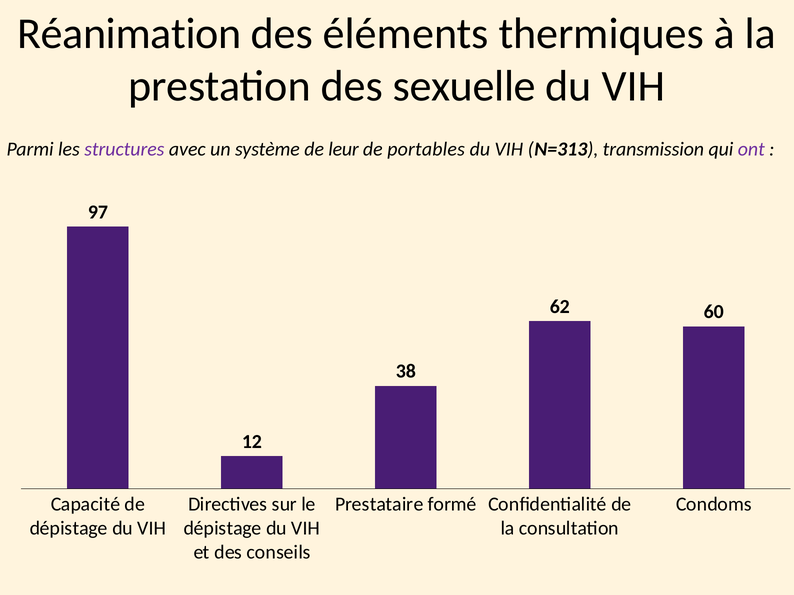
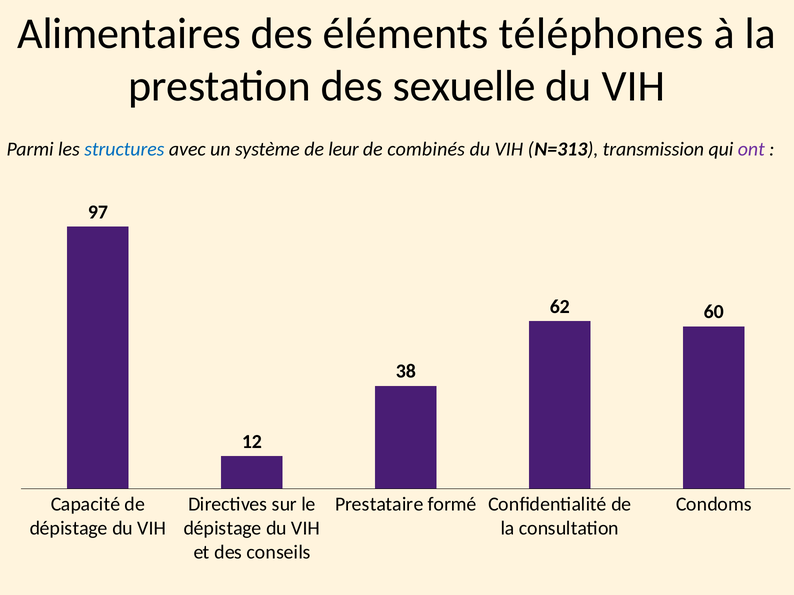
Réanimation: Réanimation -> Alimentaires
thermiques: thermiques -> téléphones
structures colour: purple -> blue
portables: portables -> combinés
